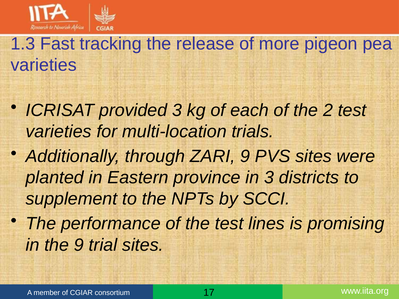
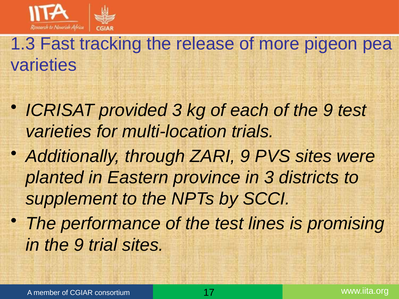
of the 2: 2 -> 9
